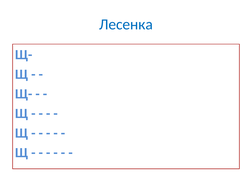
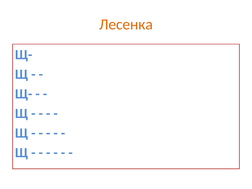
Лесенка colour: blue -> orange
